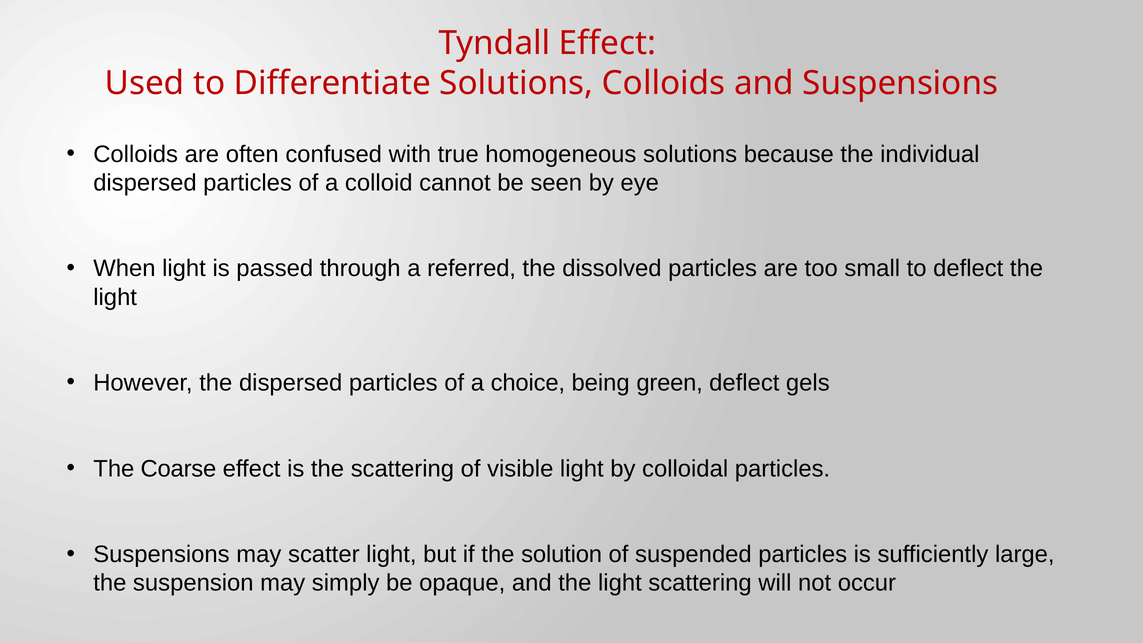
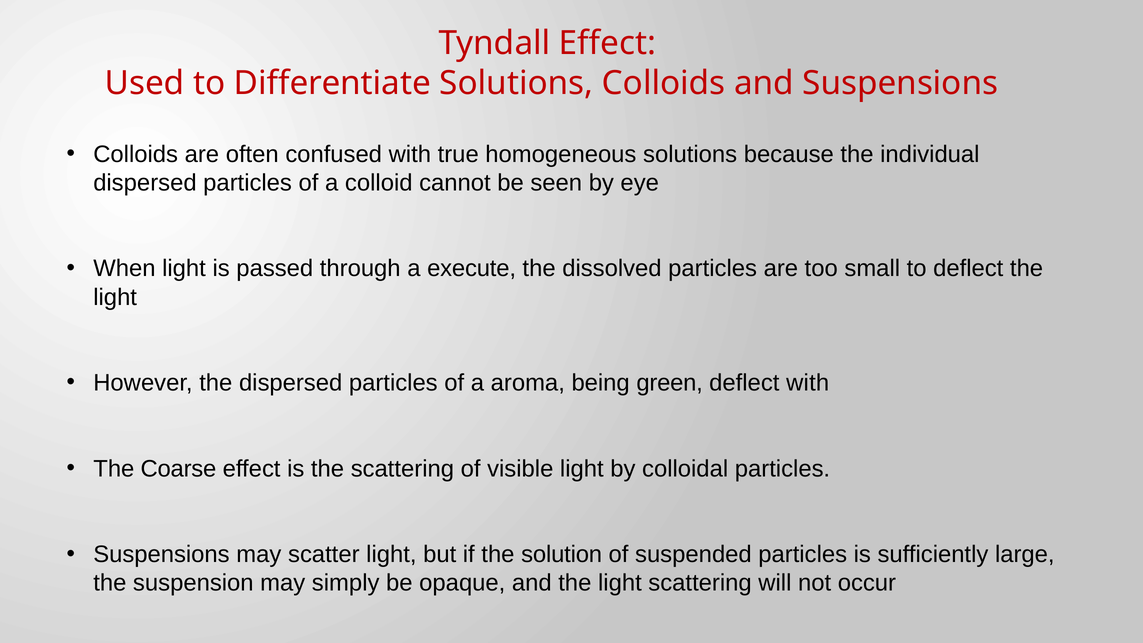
referred: referred -> execute
choice: choice -> aroma
deflect gels: gels -> with
